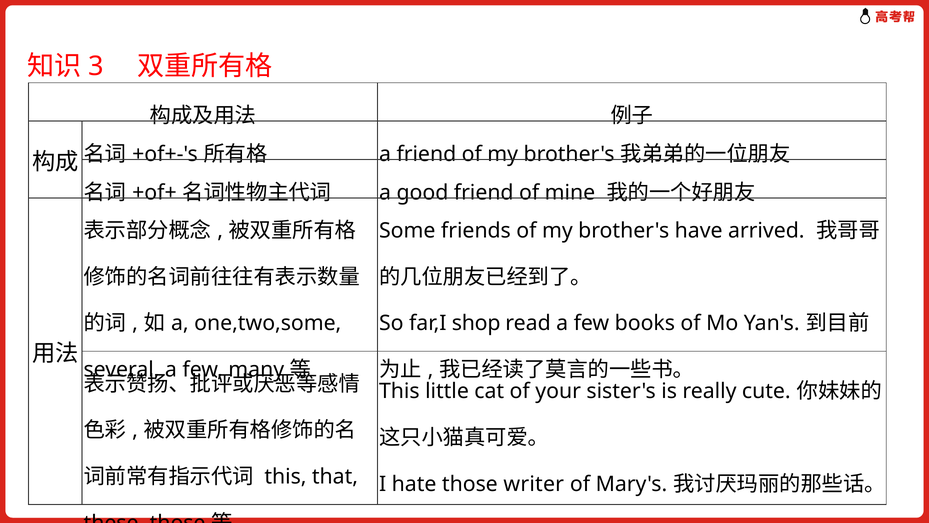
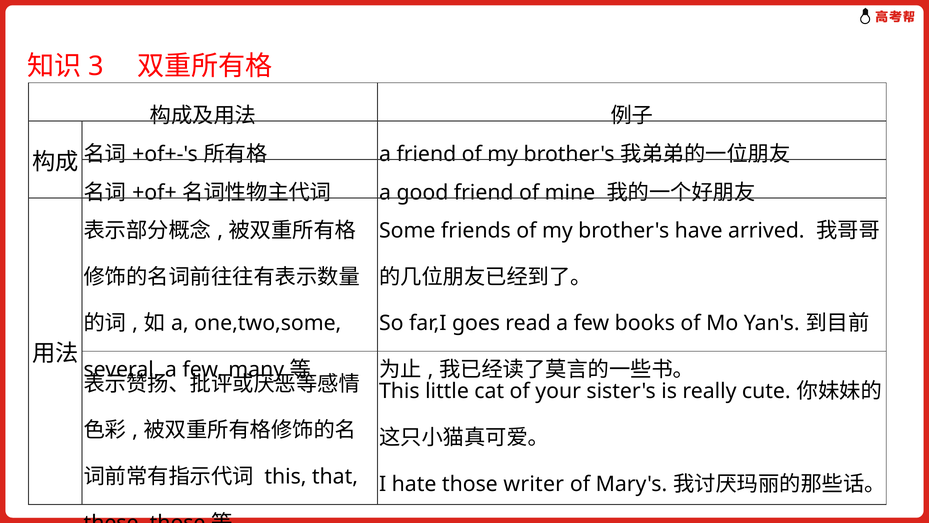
shop: shop -> goes
